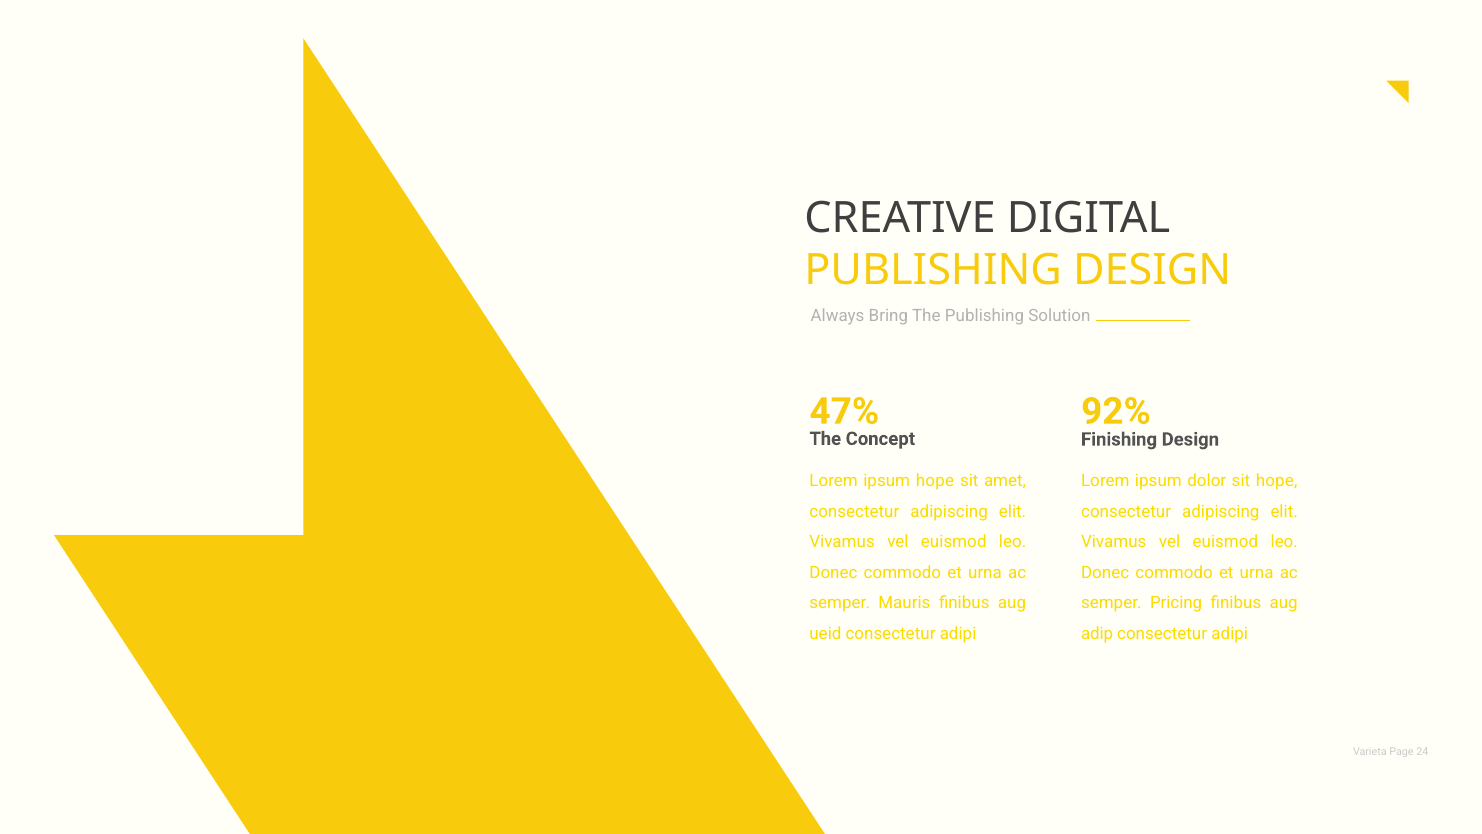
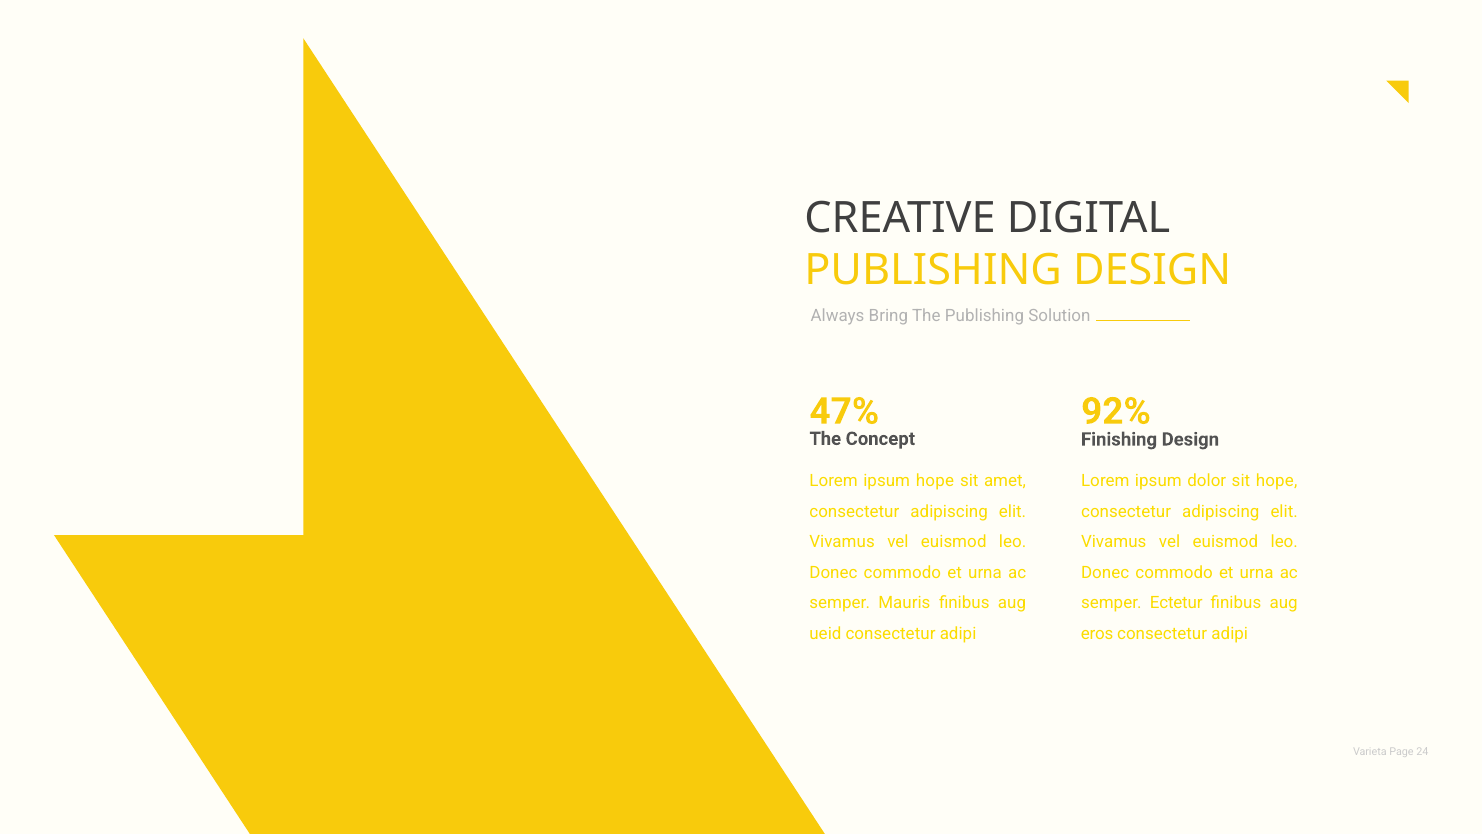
Pricing: Pricing -> Ectetur
adip: adip -> eros
